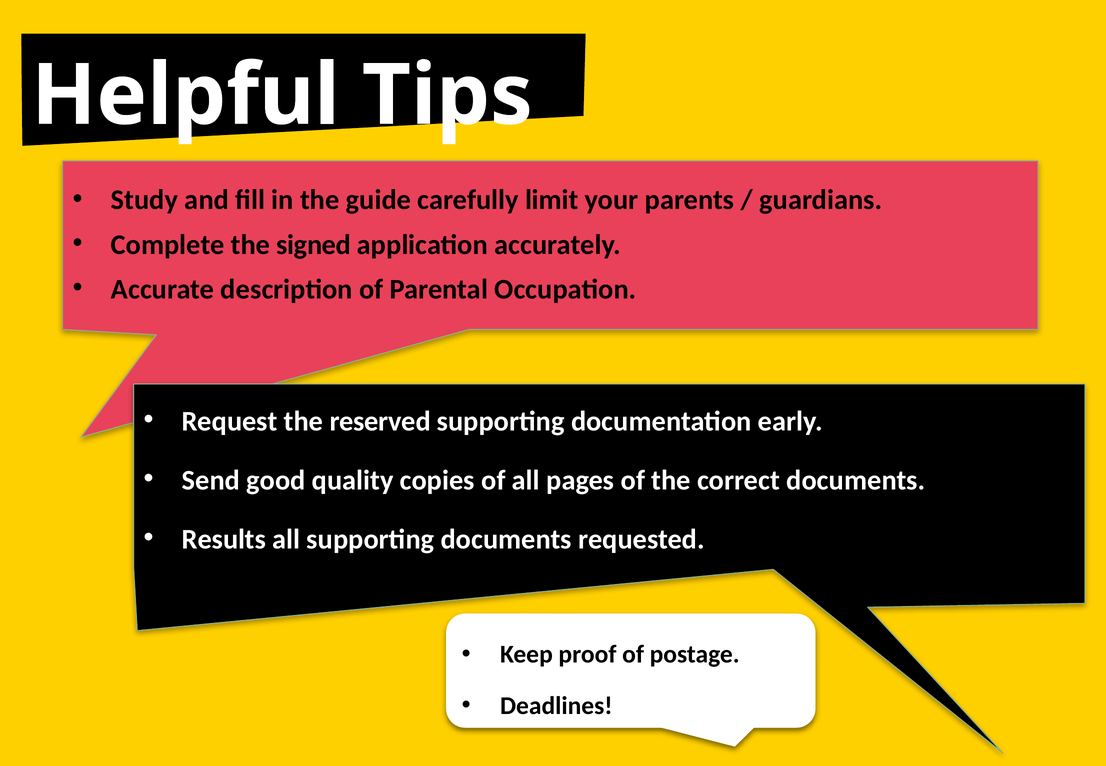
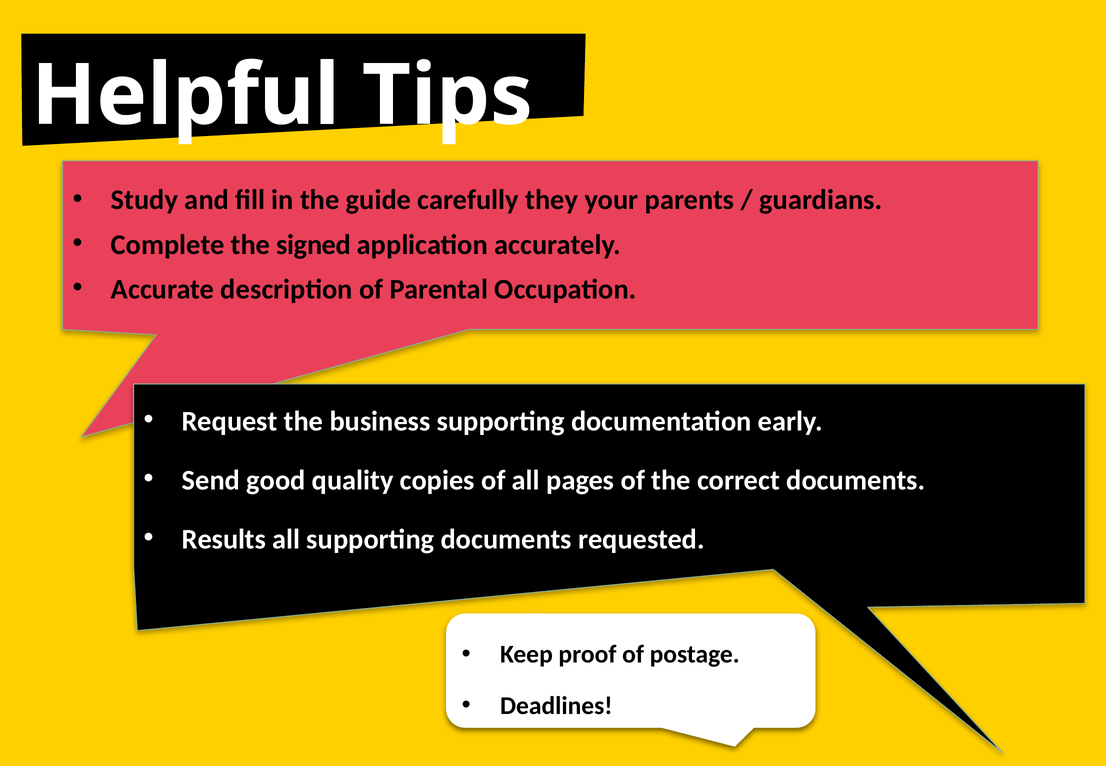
limit: limit -> they
reserved: reserved -> business
